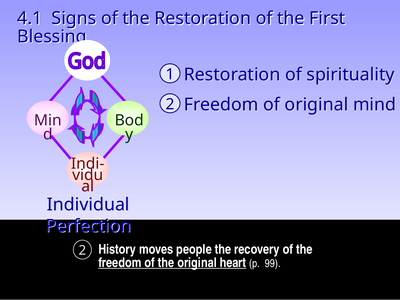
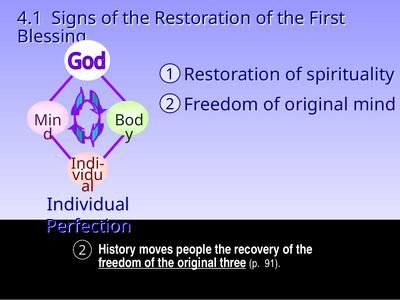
heart: heart -> three
99: 99 -> 91
